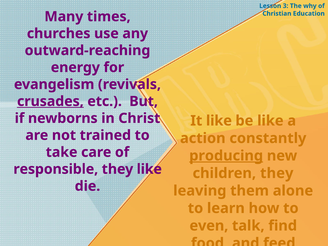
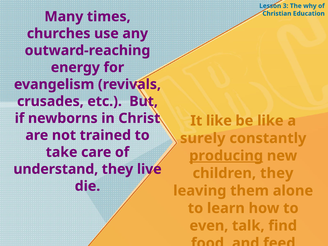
crusades underline: present -> none
action: action -> surely
responsible: responsible -> understand
they like: like -> live
